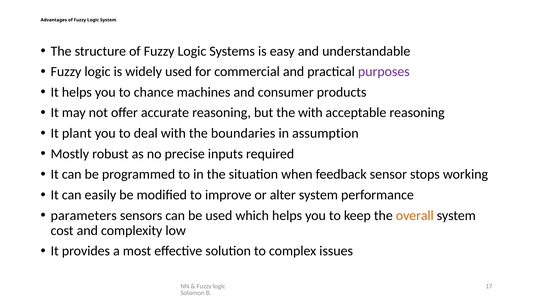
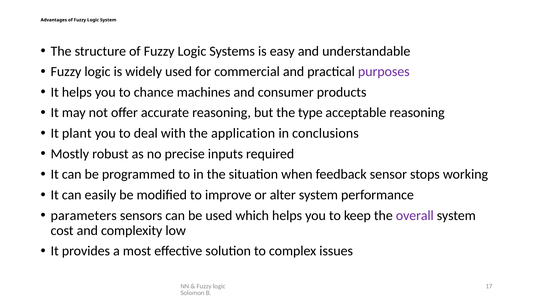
the with: with -> type
boundaries: boundaries -> application
assumption: assumption -> conclusions
overall colour: orange -> purple
